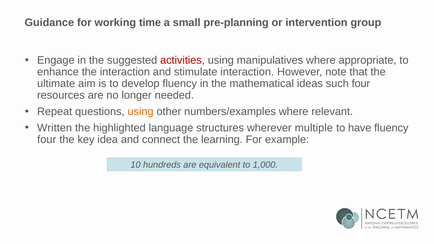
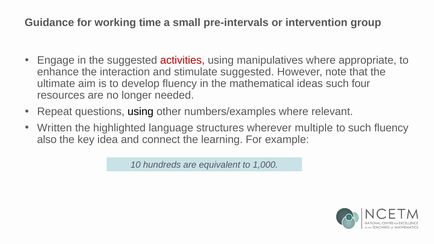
pre-planning: pre-planning -> pre-intervals
stimulate interaction: interaction -> suggested
using at (141, 112) colour: orange -> black
to have: have -> such
four at (47, 140): four -> also
